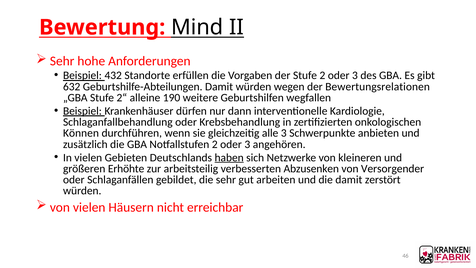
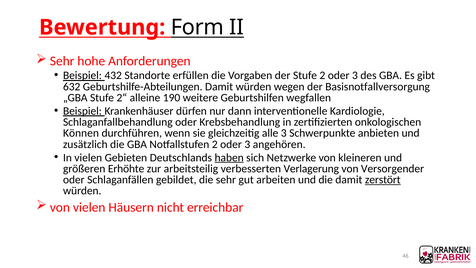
Mind: Mind -> Form
Bewertungsrelationen: Bewertungsrelationen -> Basisnotfallversorgung
Abzusenken: Abzusenken -> Verlagerung
zerstört underline: none -> present
